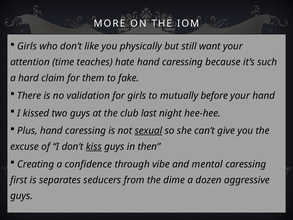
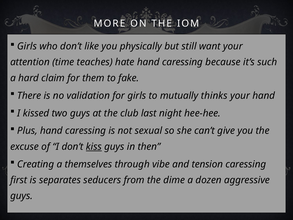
before: before -> thinks
sexual underline: present -> none
confidence: confidence -> themselves
mental: mental -> tension
